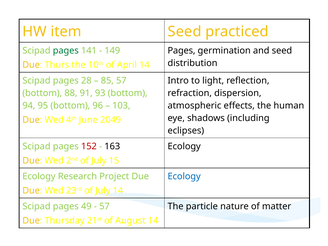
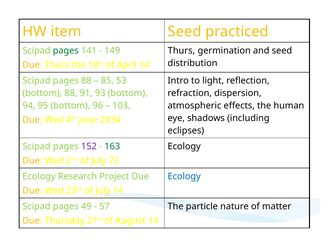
Pages at (182, 51): Pages -> Thurs
pages 28: 28 -> 88
85 57: 57 -> 53
2049: 2049 -> 2034
152 colour: red -> purple
163 colour: black -> green
15: 15 -> 72
